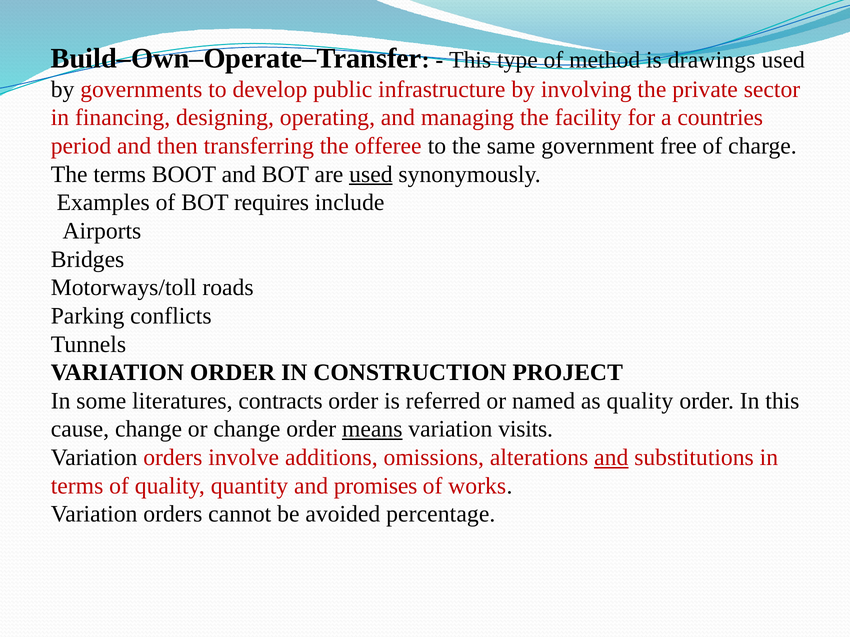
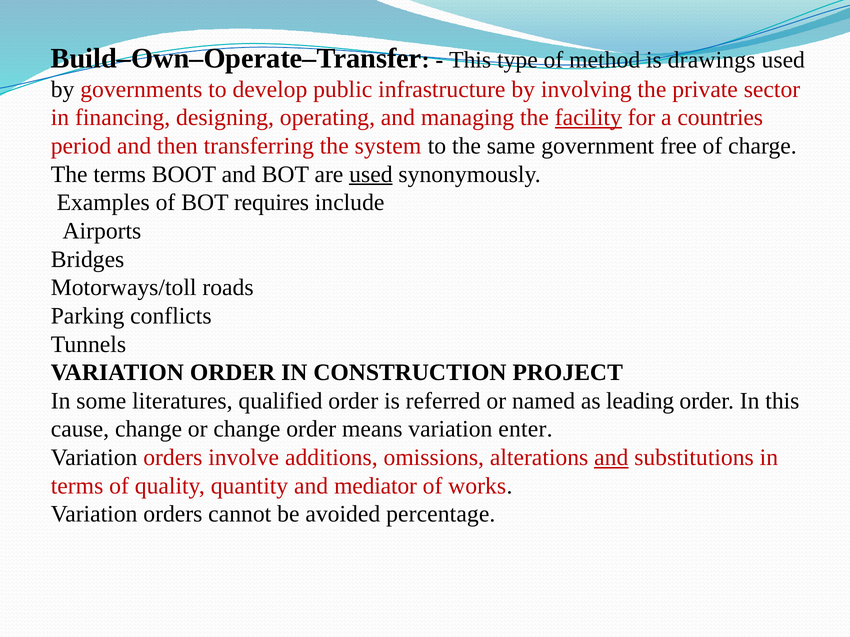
facility underline: none -> present
offeree: offeree -> system
contracts: contracts -> qualified
as quality: quality -> leading
means underline: present -> none
visits: visits -> enter
promises: promises -> mediator
